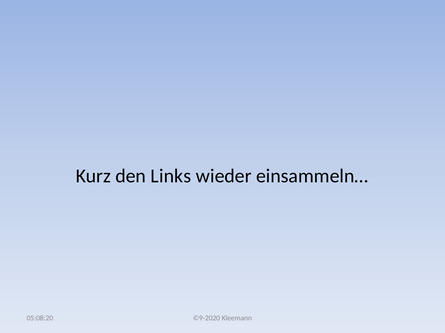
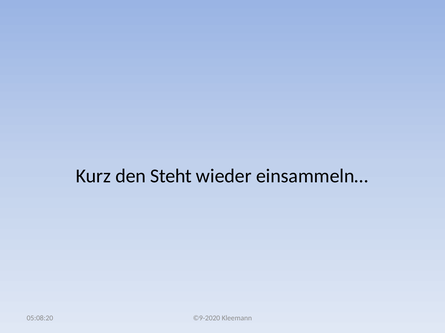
Links: Links -> Steht
